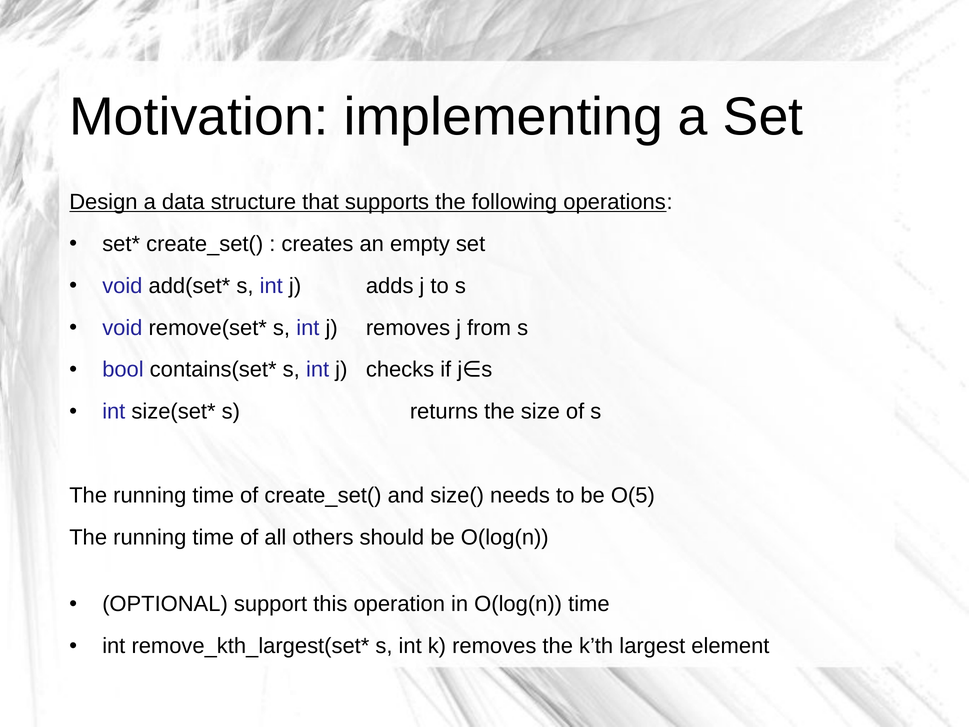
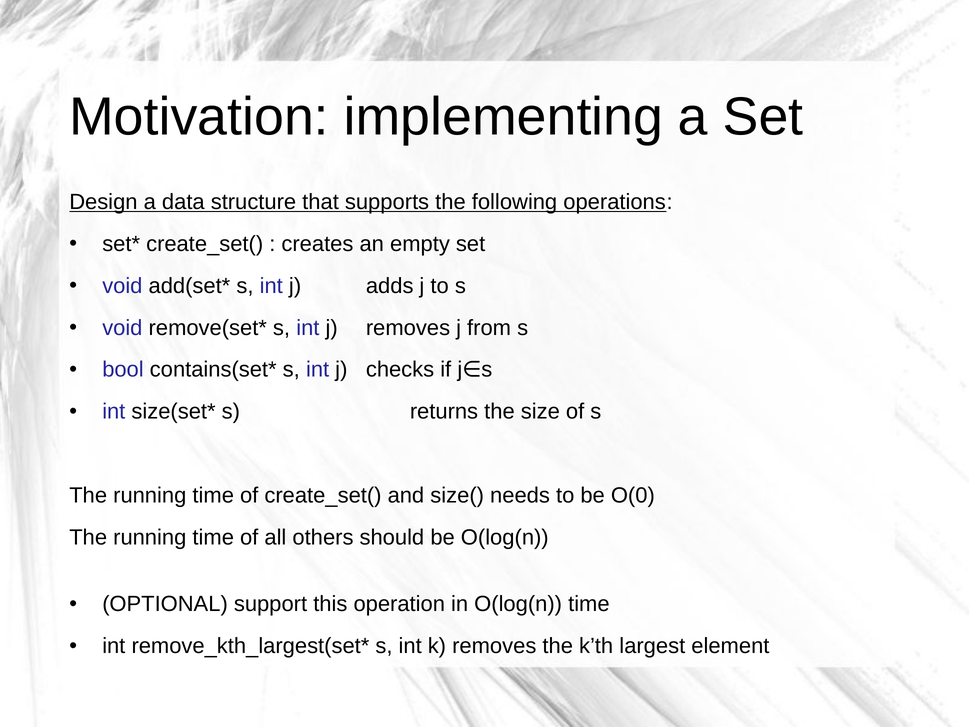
O(5: O(5 -> O(0
